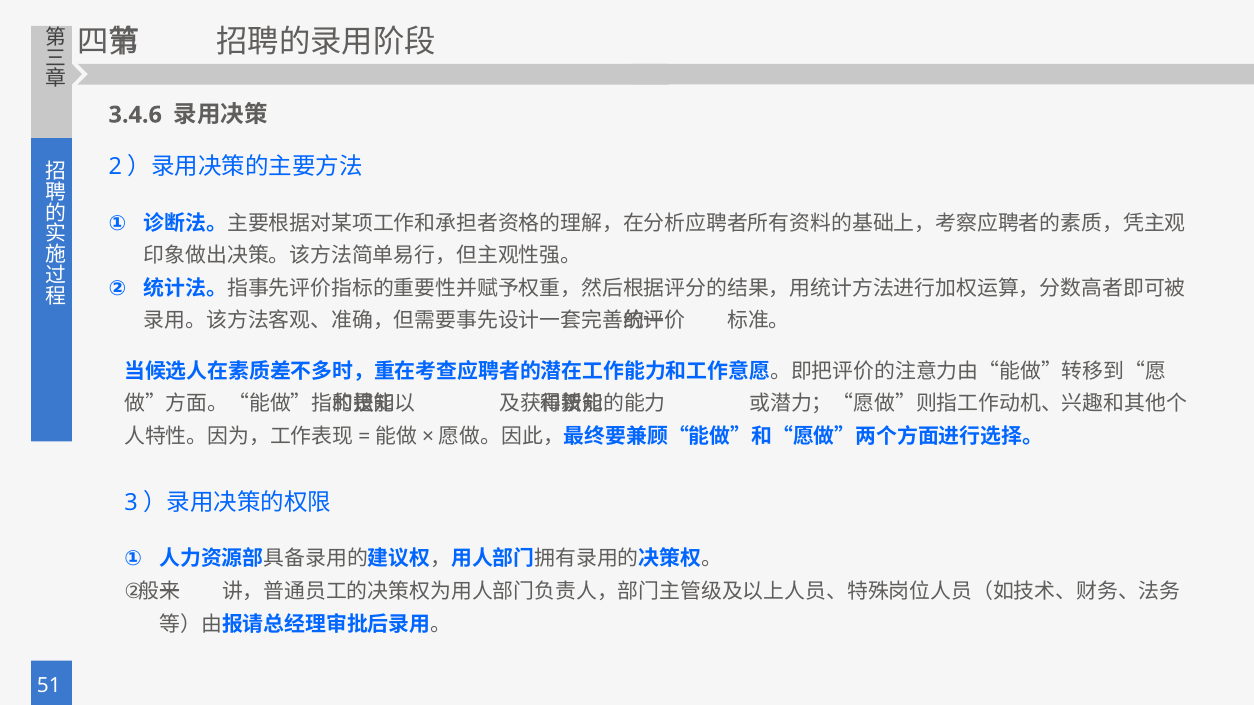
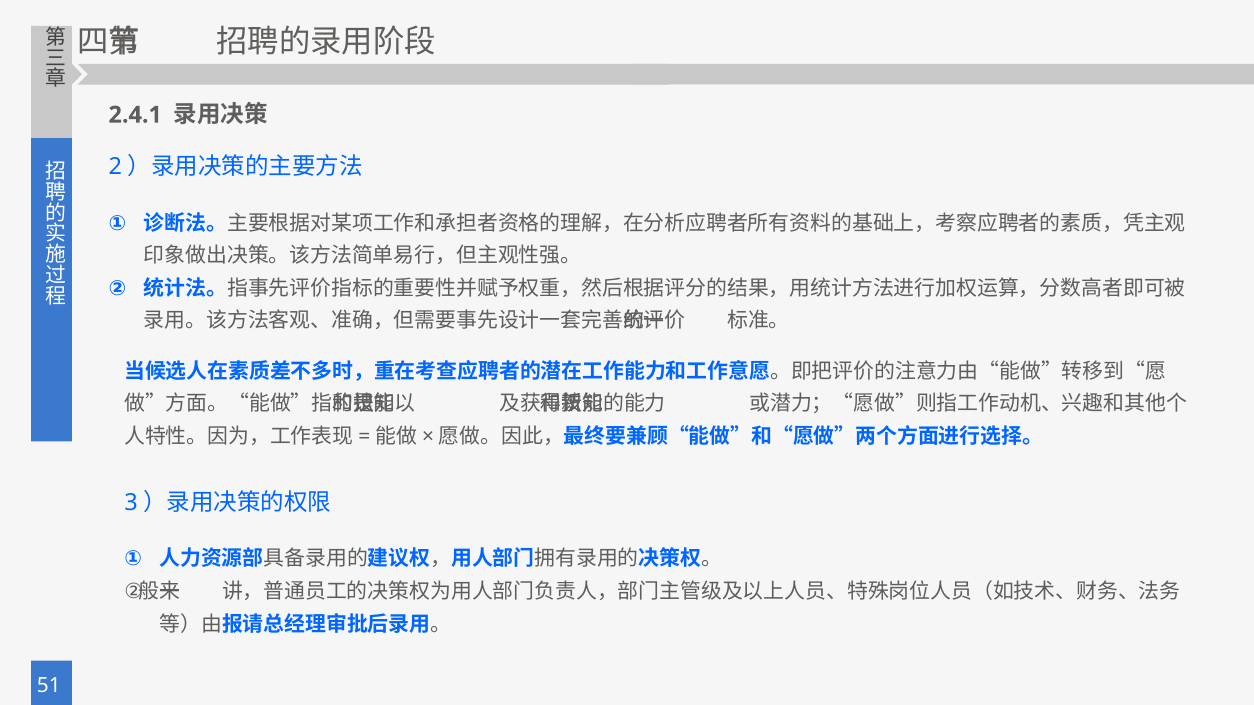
3.4.6: 3.4.6 -> 2.4.1
